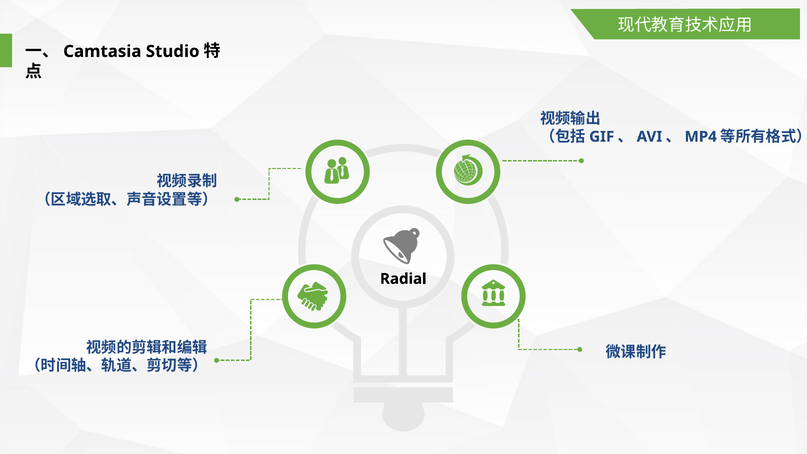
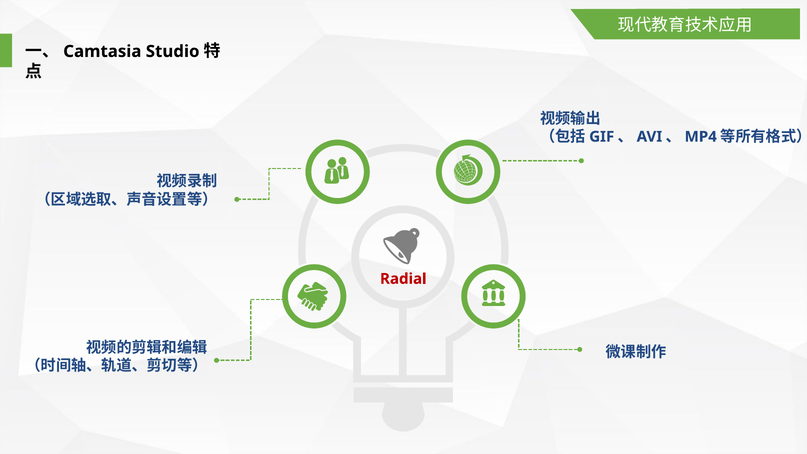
Radial colour: black -> red
